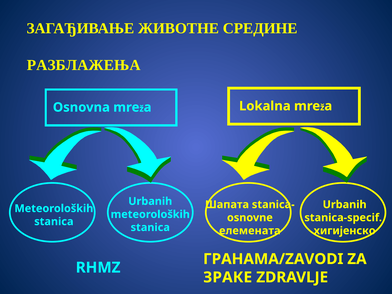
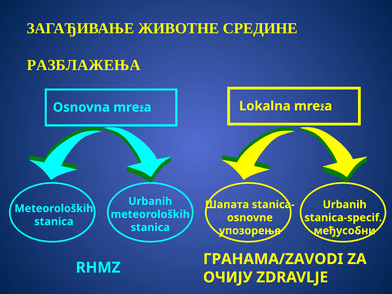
елемената: елемената -> упозорење
хигијенско: хигијенско -> међусобни
ЗРАКЕ: ЗРАКЕ -> ОЧИЈУ
